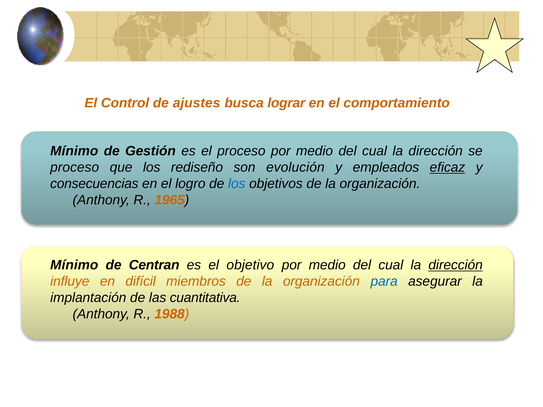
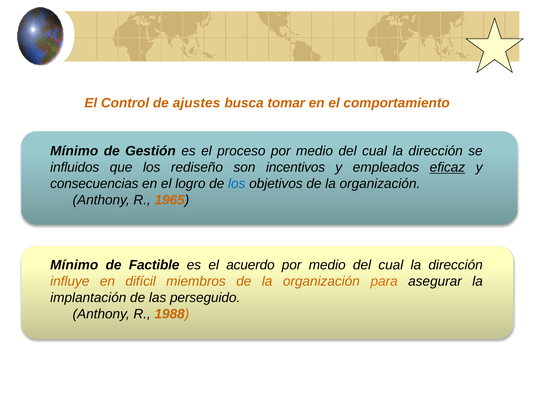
lograr: lograr -> tomar
proceso at (75, 168): proceso -> influidos
evolución: evolución -> incentivos
Centran: Centran -> Factible
objetivo: objetivo -> acuerdo
dirección at (456, 265) underline: present -> none
para colour: blue -> orange
cuantitativa: cuantitativa -> perseguido
